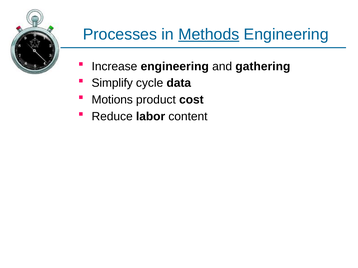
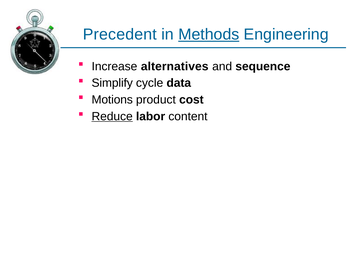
Processes: Processes -> Precedent
Increase engineering: engineering -> alternatives
gathering: gathering -> sequence
Reduce underline: none -> present
